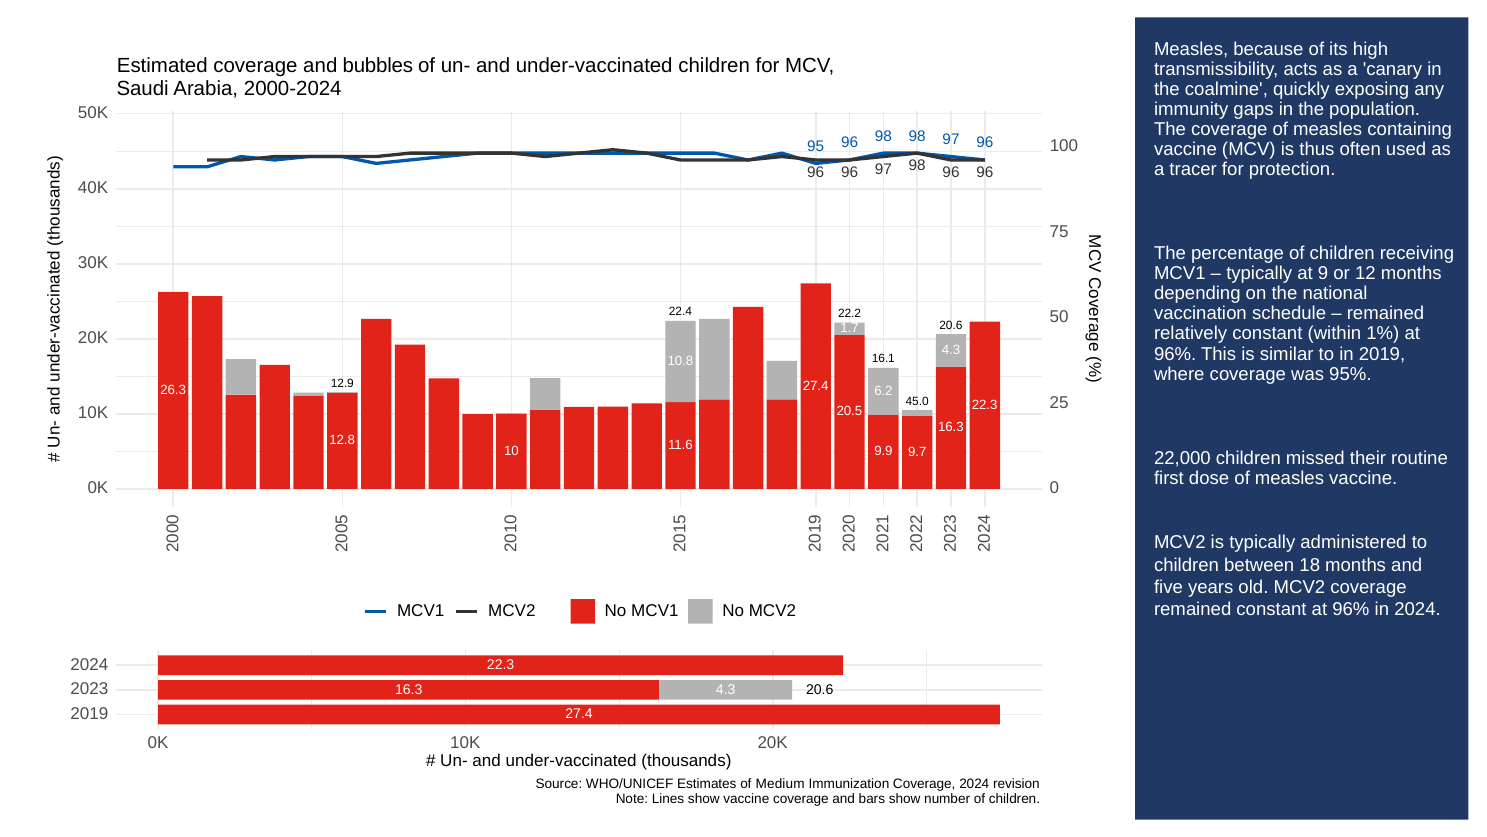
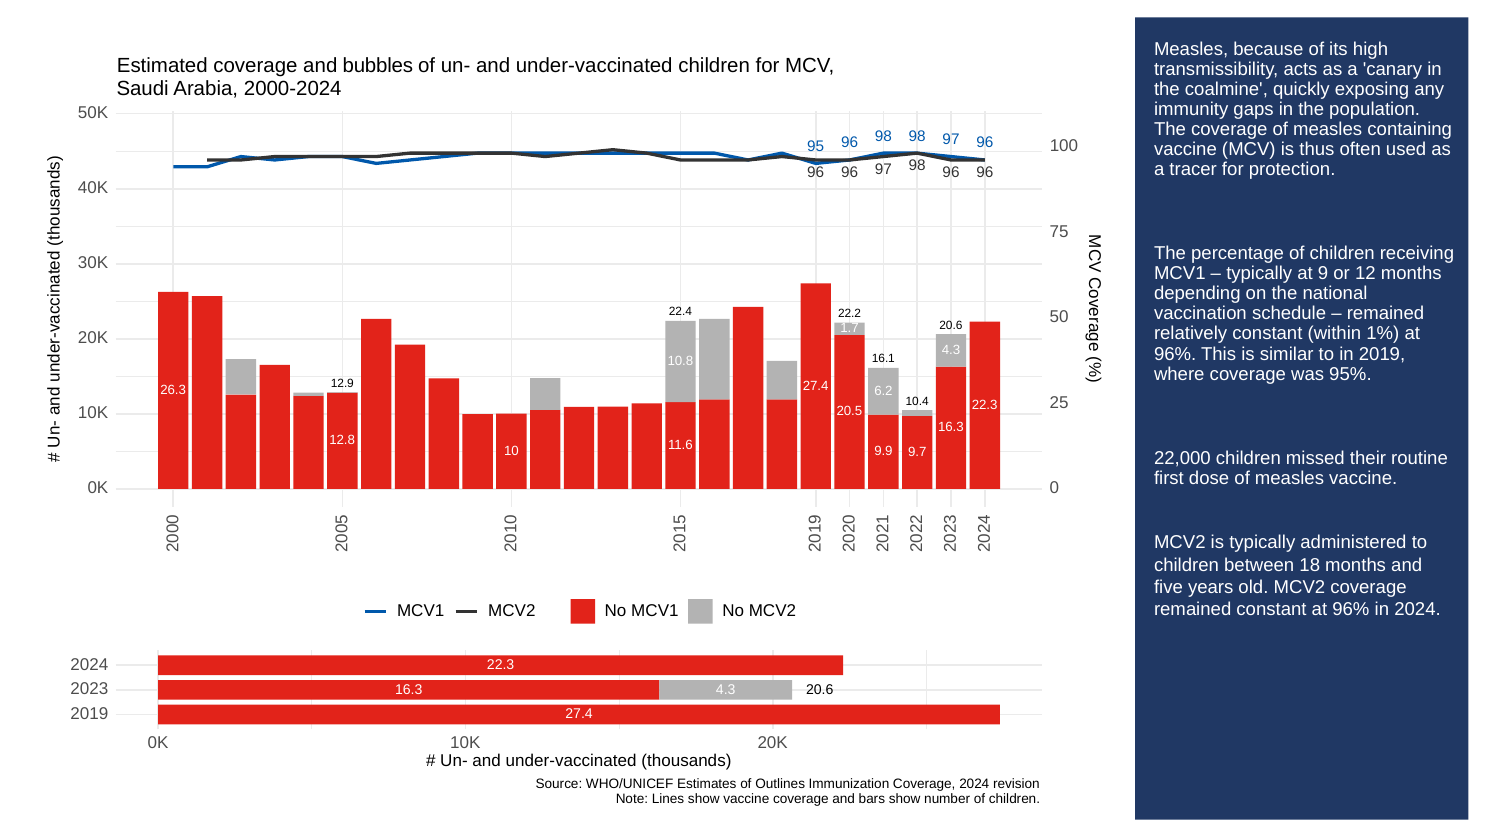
45.0: 45.0 -> 10.4
Medium: Medium -> Outlines
